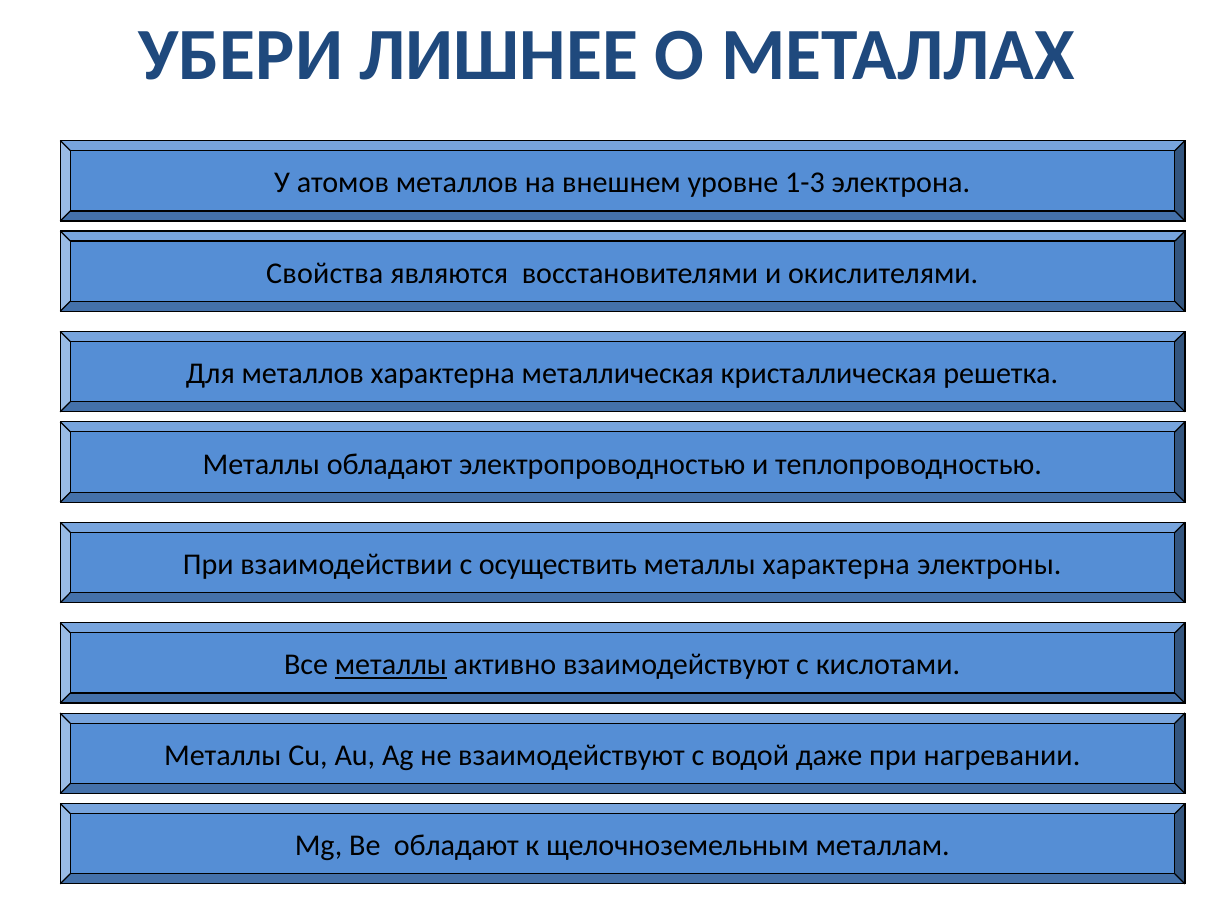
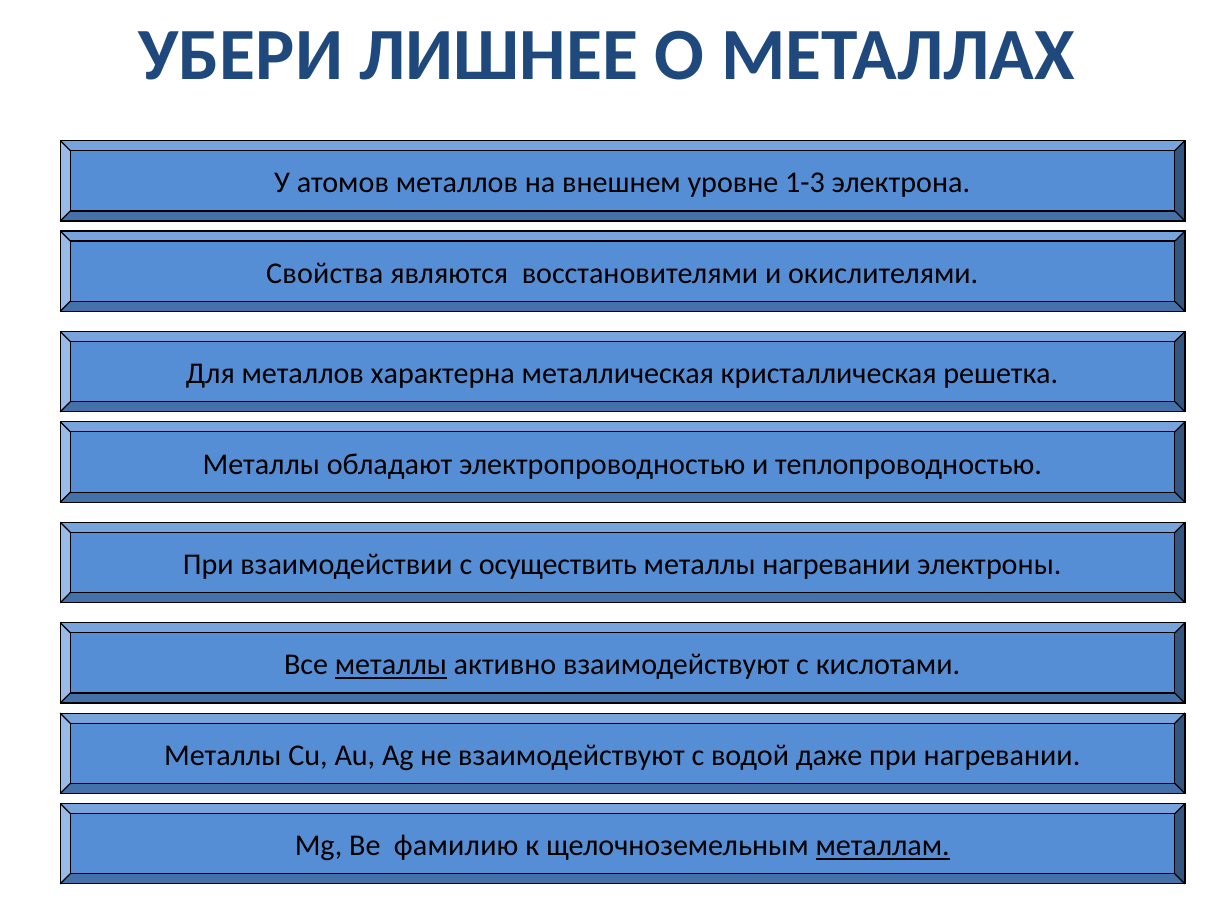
металлы характерна: характерна -> нагревании
Be обладают: обладают -> фамилию
металлам underline: none -> present
